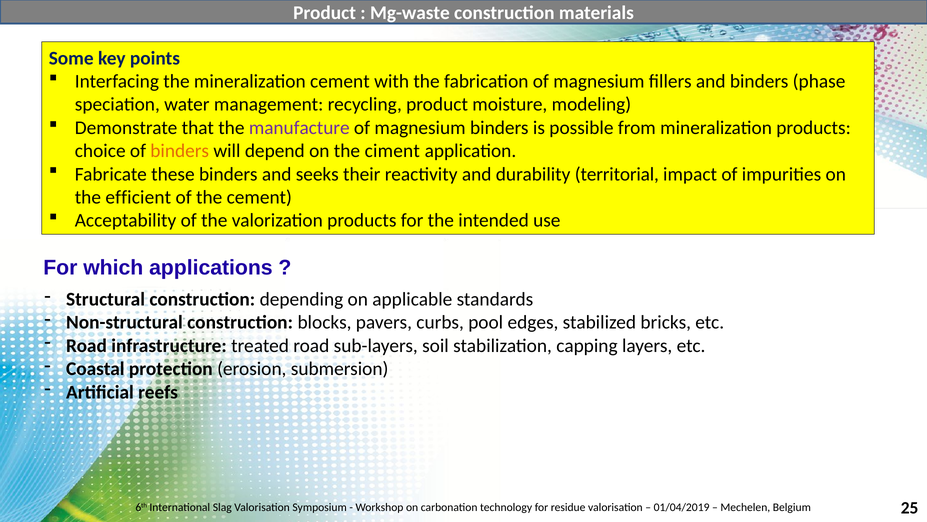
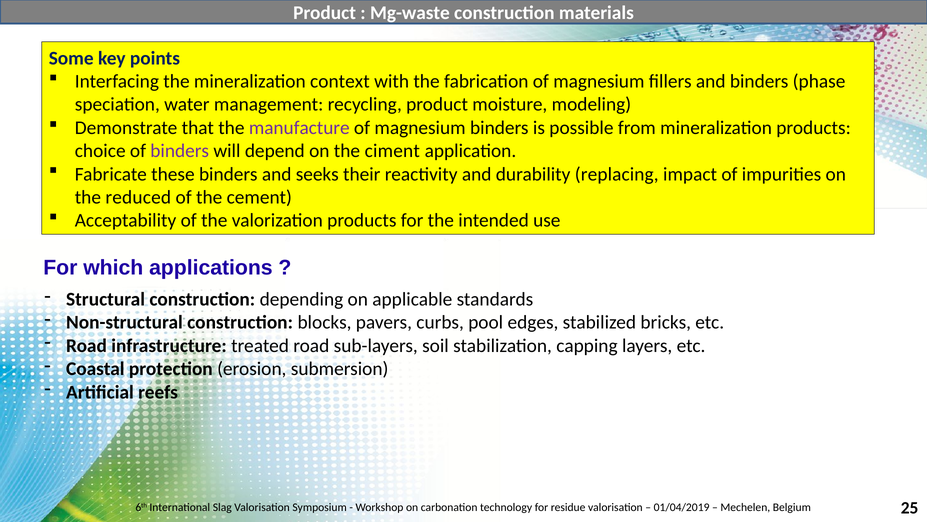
mineralization cement: cement -> context
binders at (180, 151) colour: orange -> purple
territorial: territorial -> replacing
efficient: efficient -> reduced
